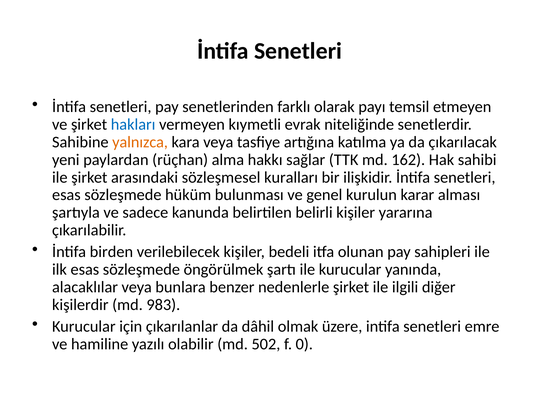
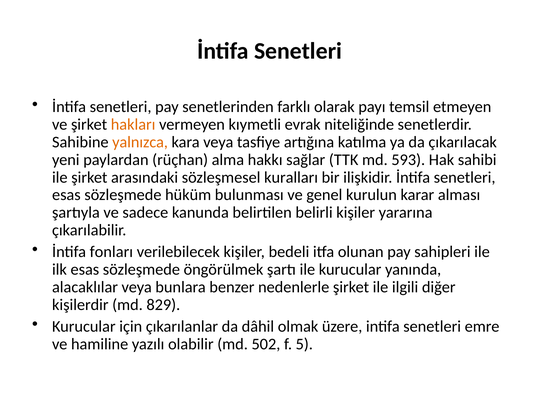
hakları colour: blue -> orange
162: 162 -> 593
birden: birden -> fonları
983: 983 -> 829
0: 0 -> 5
